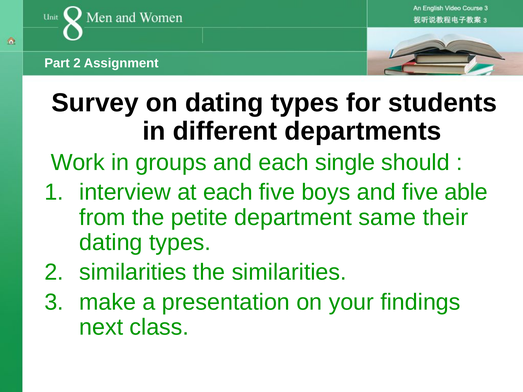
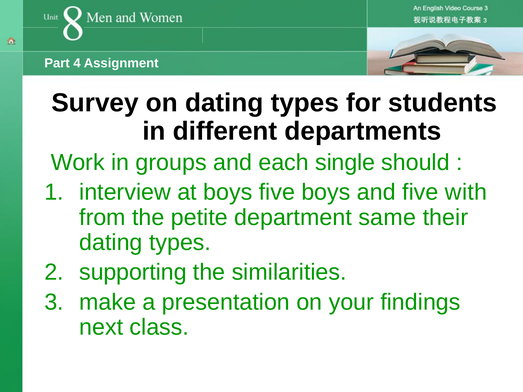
Part 2: 2 -> 4
at each: each -> boys
able: able -> with
similarities at (133, 272): similarities -> supporting
